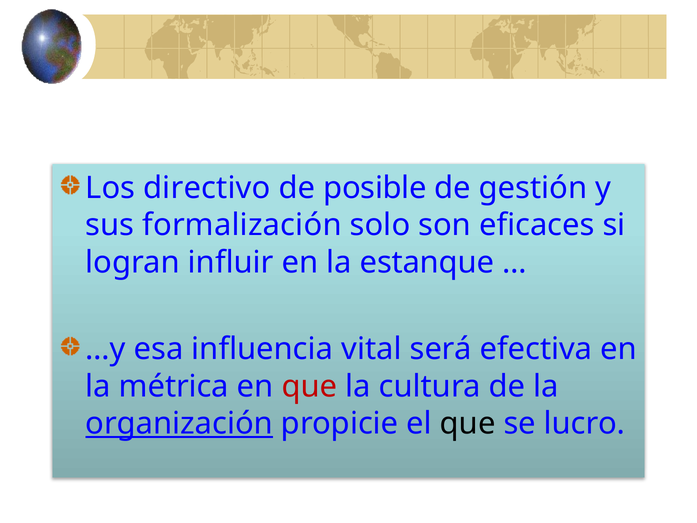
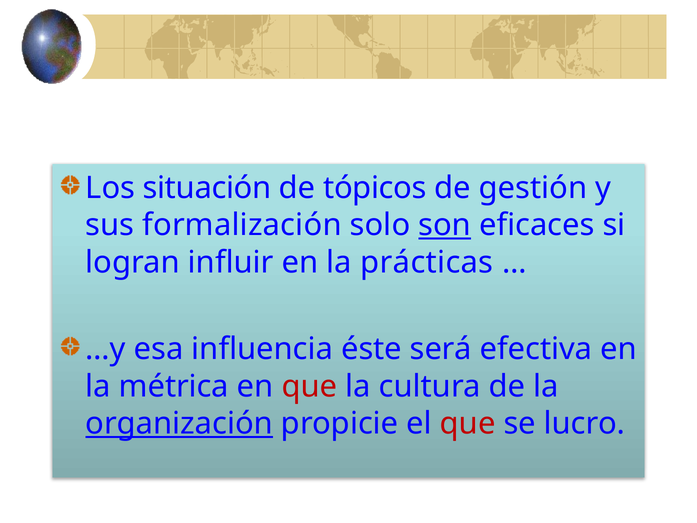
directivo: directivo -> situación
posible: posible -> tópicos
son underline: none -> present
estanque: estanque -> prácticas
vital: vital -> éste
que at (468, 423) colour: black -> red
